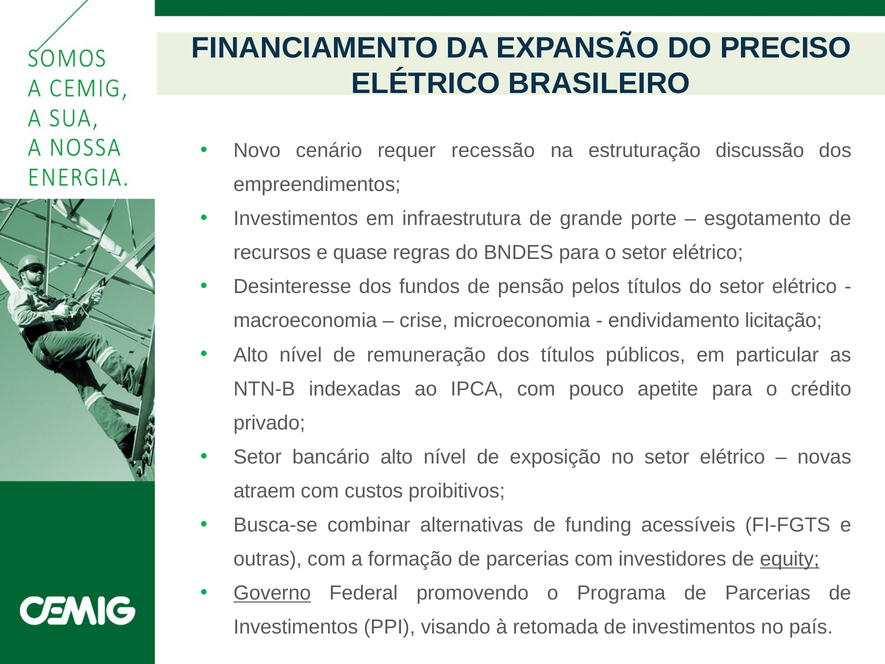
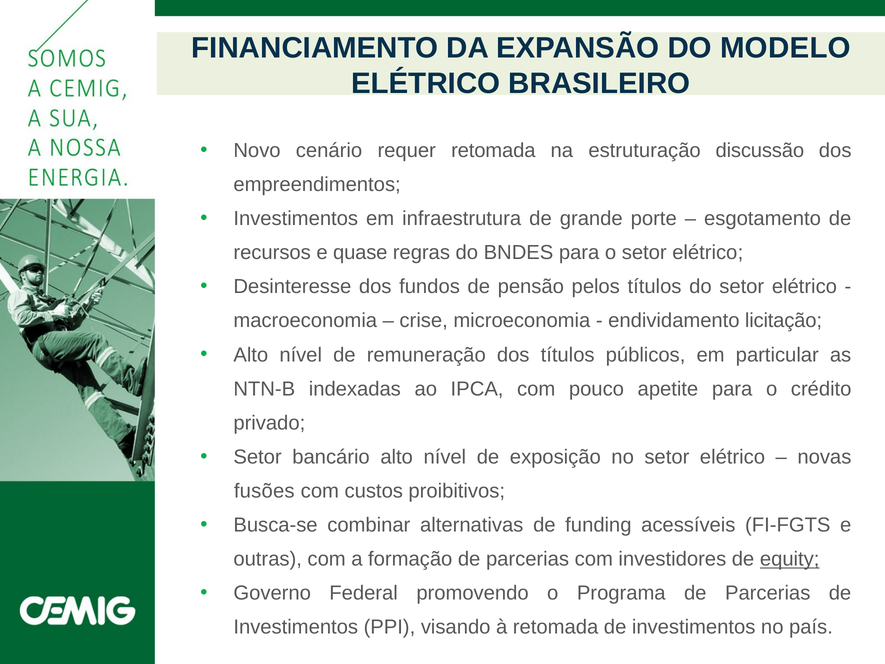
PRECISO: PRECISO -> MODELO
requer recessão: recessão -> retomada
atraem: atraem -> fusões
Governo underline: present -> none
